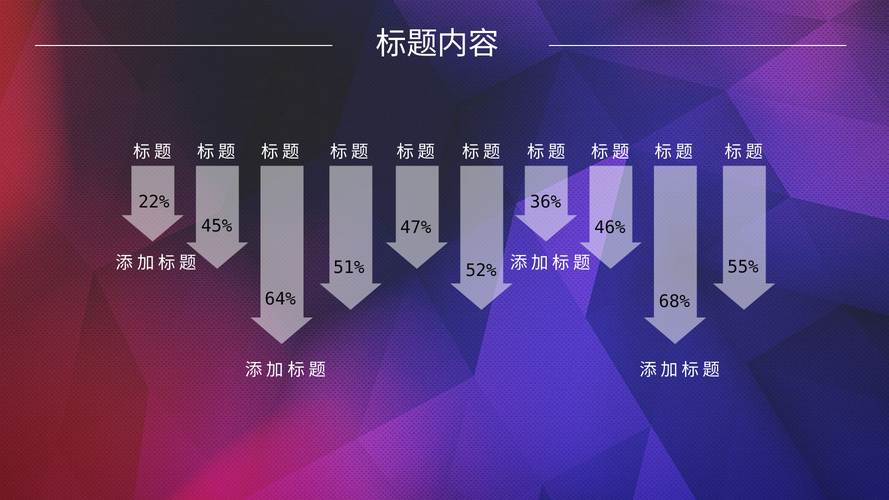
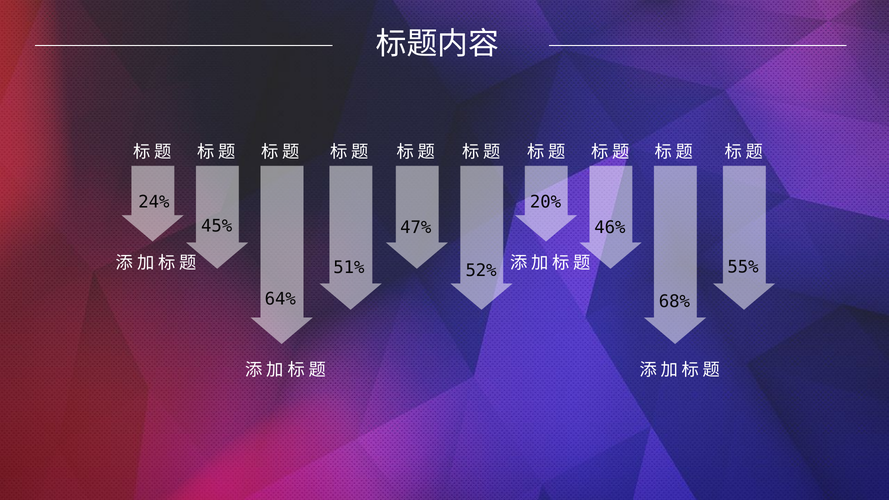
22%: 22% -> 24%
36%: 36% -> 20%
